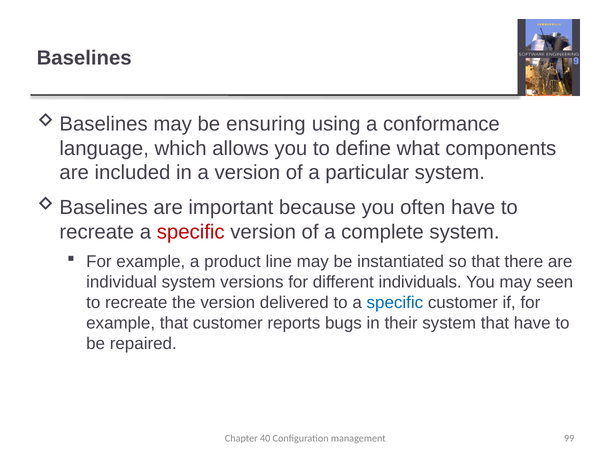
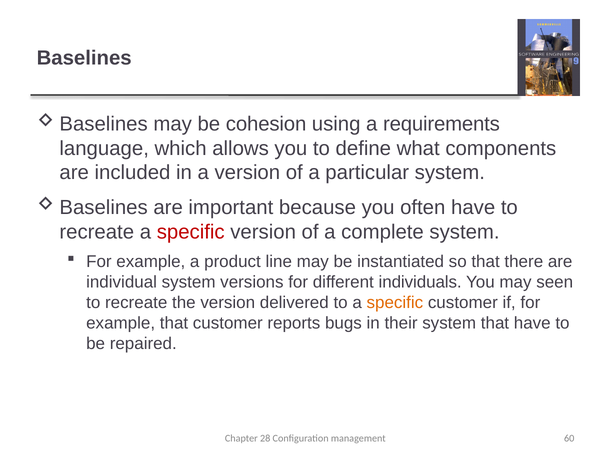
ensuring: ensuring -> cohesion
conformance: conformance -> requirements
specific at (395, 302) colour: blue -> orange
40: 40 -> 28
99: 99 -> 60
